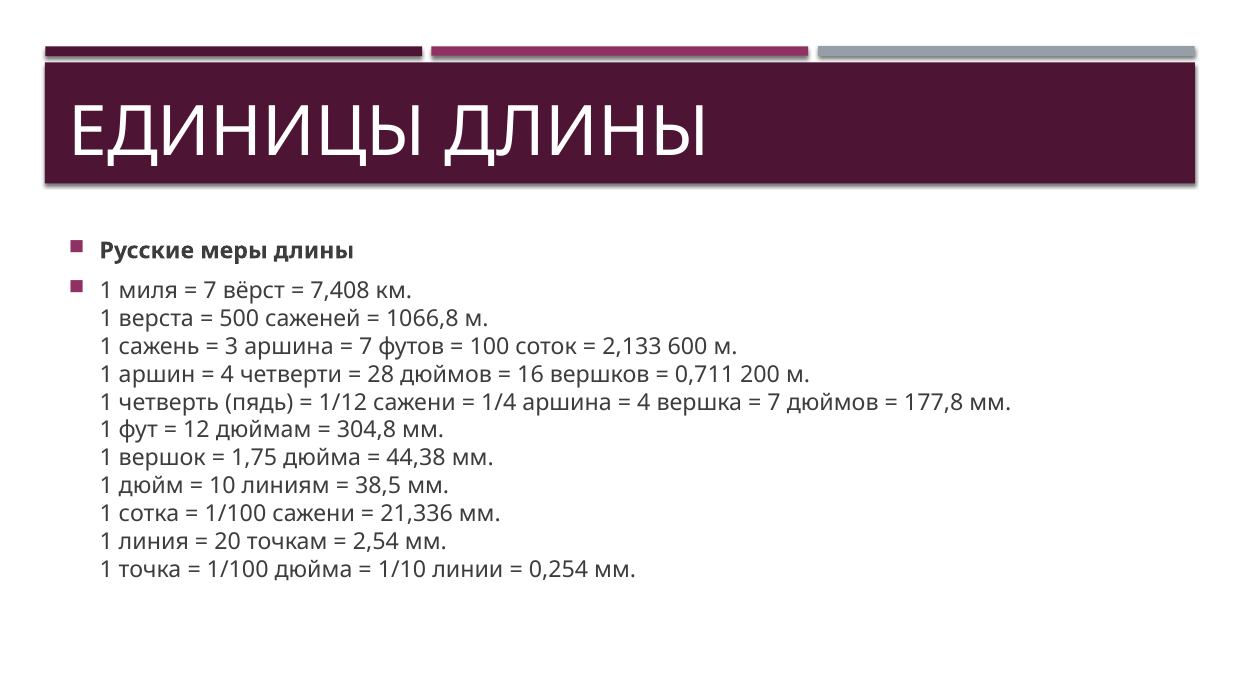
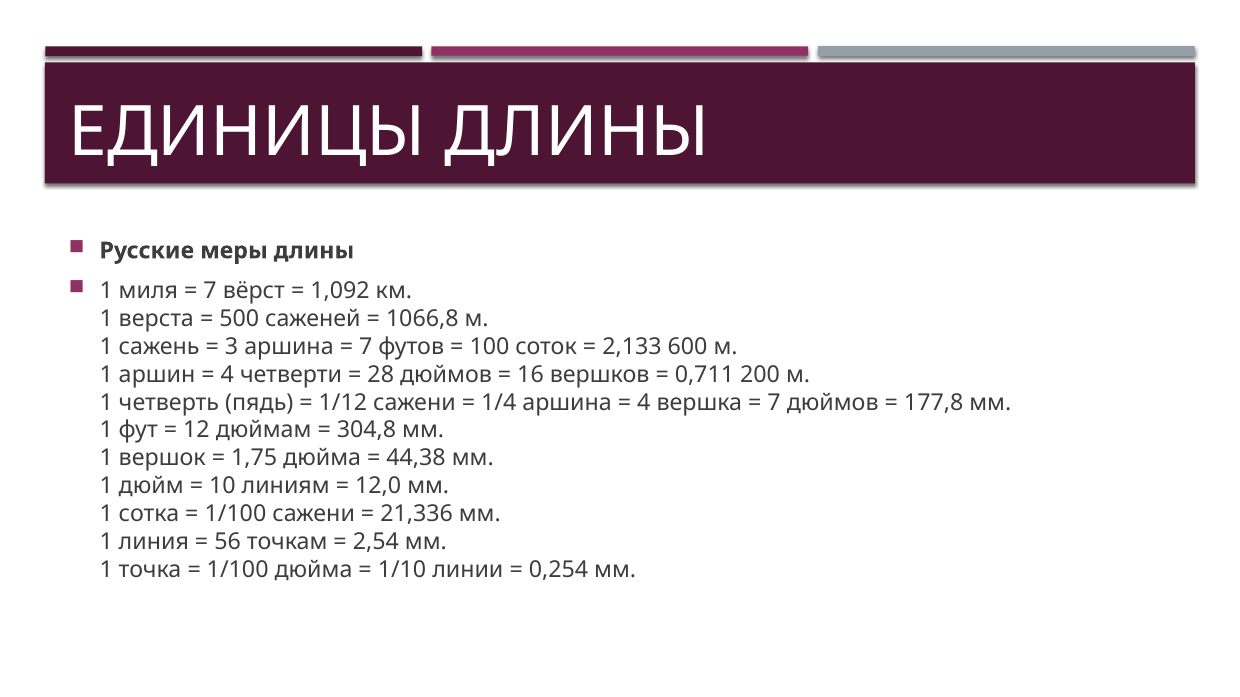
7,408: 7,408 -> 1,092
38,5: 38,5 -> 12,0
20: 20 -> 56
